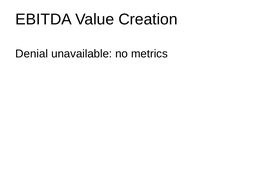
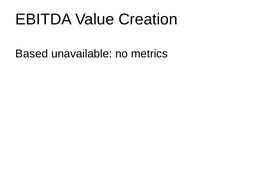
Denial: Denial -> Based
